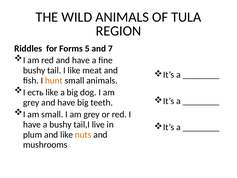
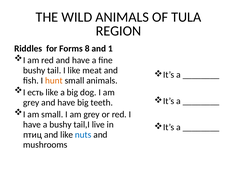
5: 5 -> 8
7: 7 -> 1
plum: plum -> птиц
nuts colour: orange -> blue
